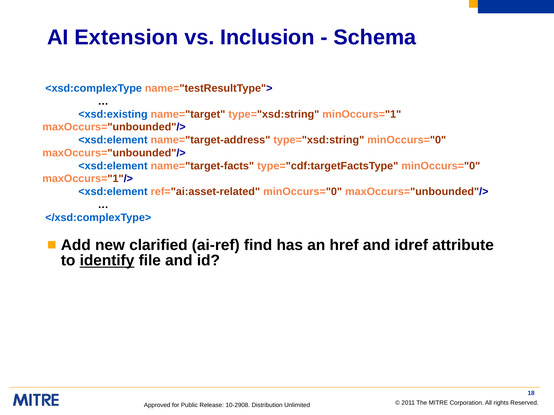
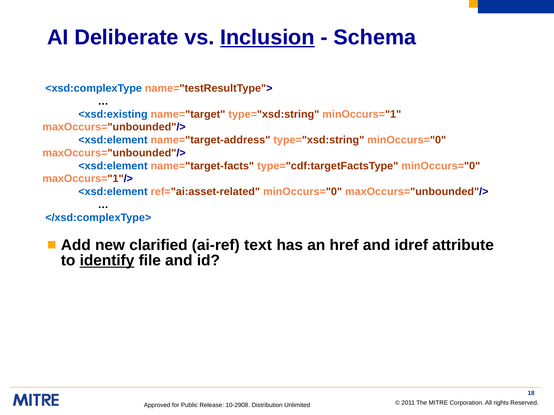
Extension: Extension -> Deliberate
Inclusion underline: none -> present
find: find -> text
